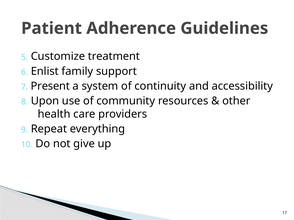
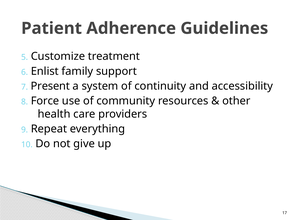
Upon: Upon -> Force
